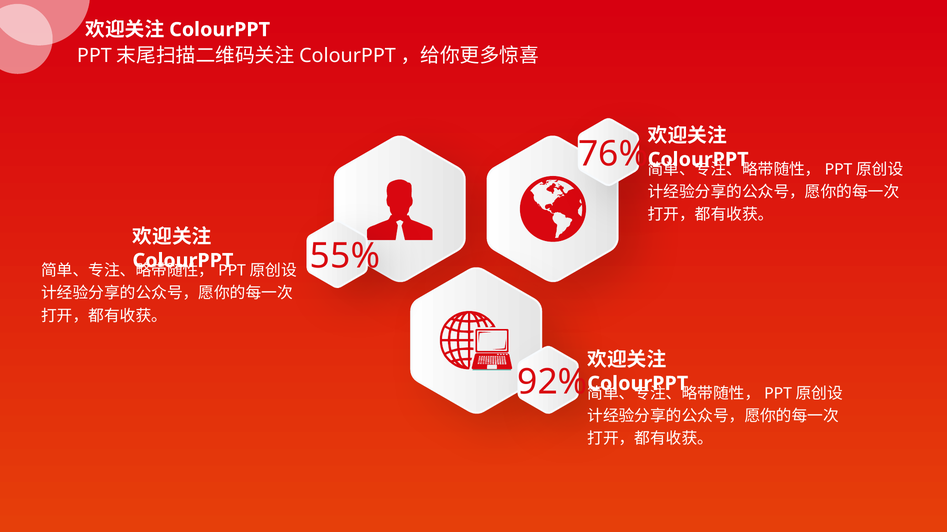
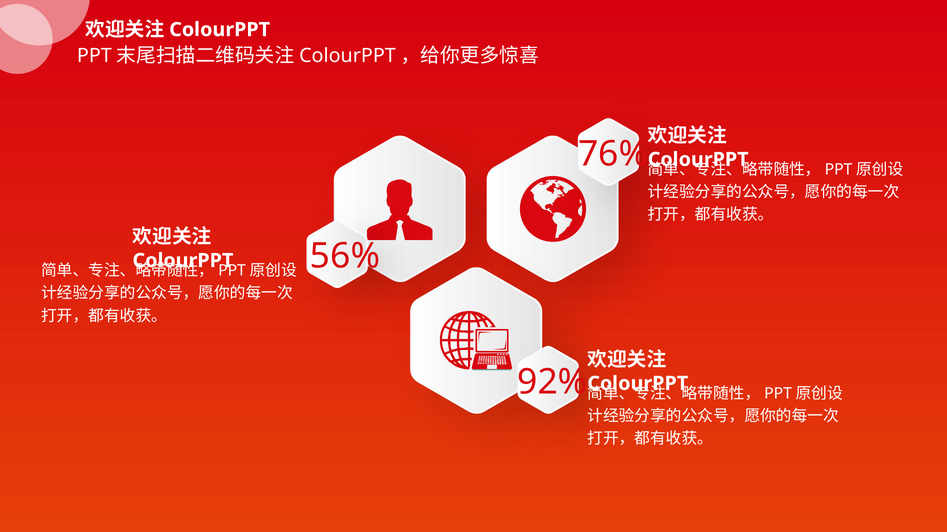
55%: 55% -> 56%
